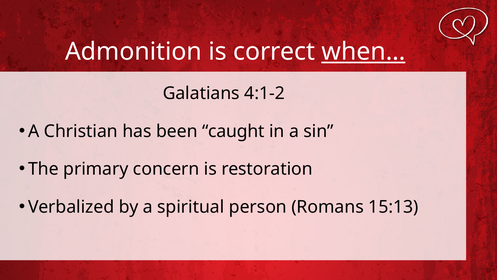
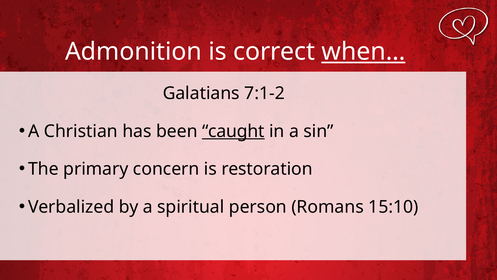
4:1-2: 4:1-2 -> 7:1-2
caught underline: none -> present
15:13: 15:13 -> 15:10
